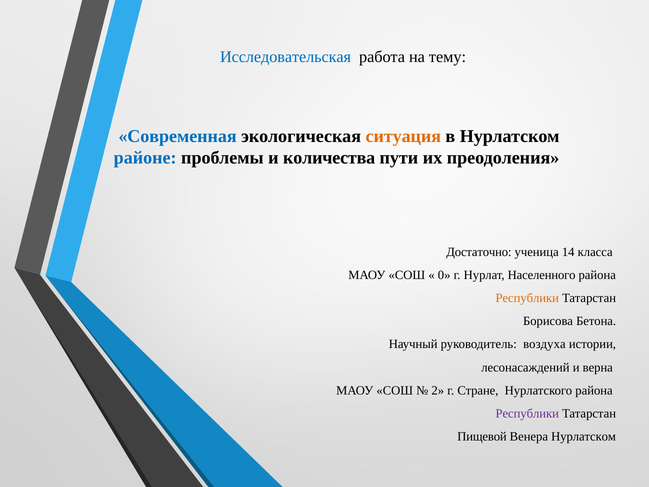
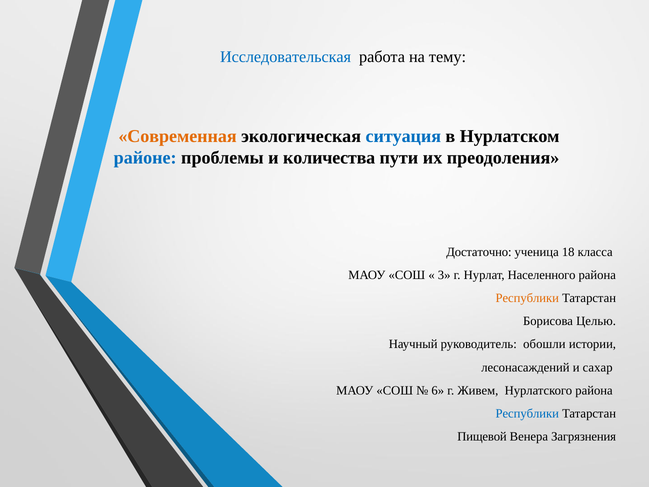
Современная colour: blue -> orange
ситуация colour: orange -> blue
14: 14 -> 18
0: 0 -> 3
Бетона: Бетона -> Целью
воздуха: воздуха -> обошли
верна: верна -> сахар
2: 2 -> 6
Стране: Стране -> Живем
Республики at (527, 413) colour: purple -> blue
Венера Нурлатском: Нурлатском -> Загрязнения
